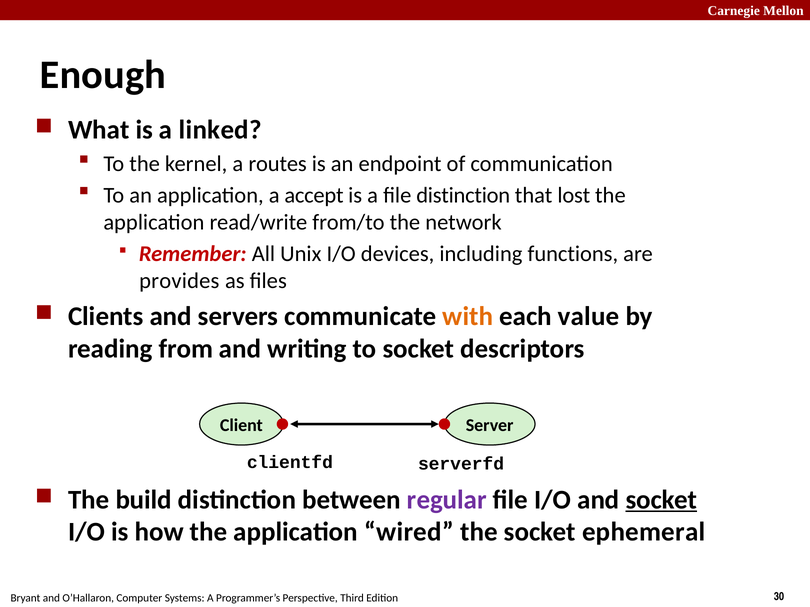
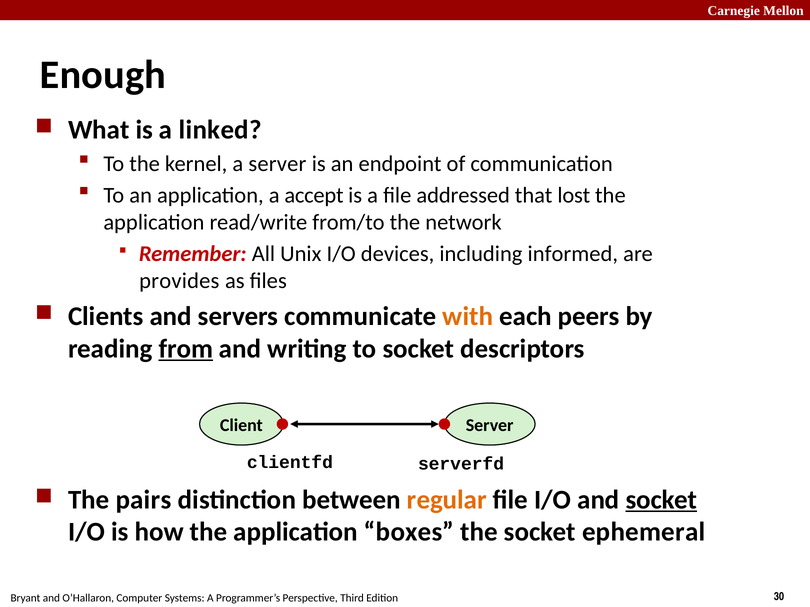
a routes: routes -> server
file distinction: distinction -> addressed
functions: functions -> informed
value: value -> peers
from underline: none -> present
build: build -> pairs
regular colour: purple -> orange
wired: wired -> boxes
